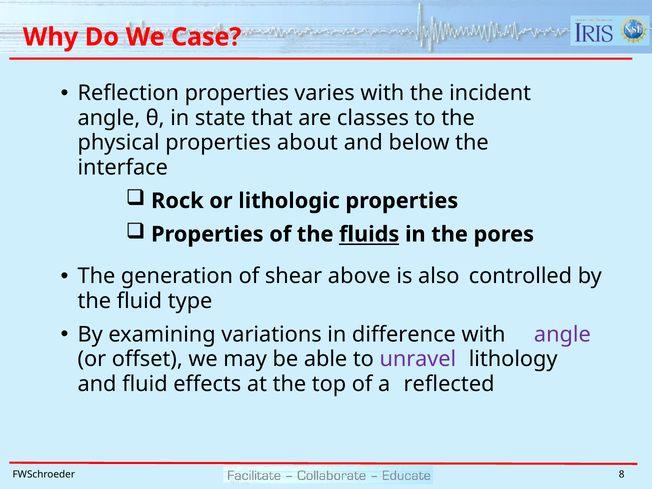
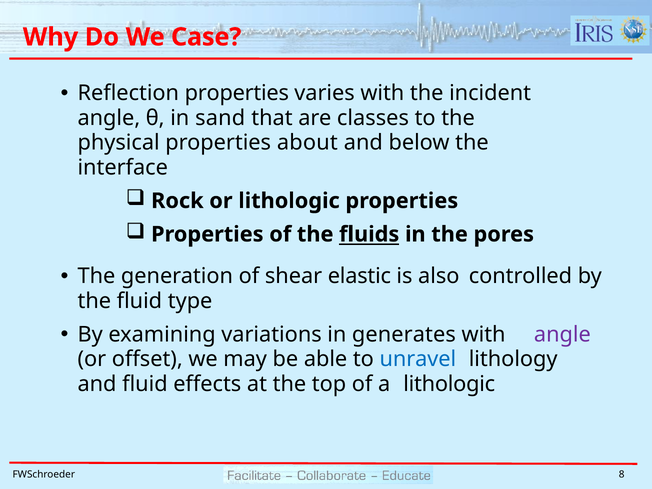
state: state -> sand
above: above -> elastic
difference: difference -> generates
unravel colour: purple -> blue
a reflected: reflected -> lithologic
